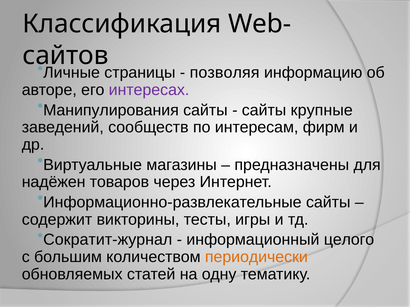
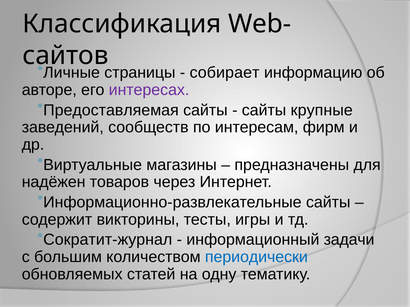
позволяя: позволяя -> собирает
Манипулирования: Манипулирования -> Предоставляемая
целого: целого -> задачи
периодически colour: orange -> blue
